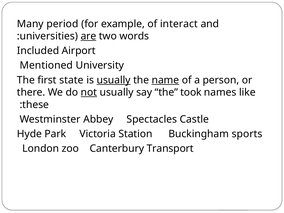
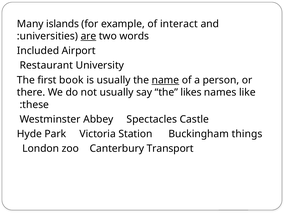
period: period -> islands
Mentioned: Mentioned -> Restaurant
state: state -> book
usually at (114, 80) underline: present -> none
not underline: present -> none
took: took -> likes
sports: sports -> things
